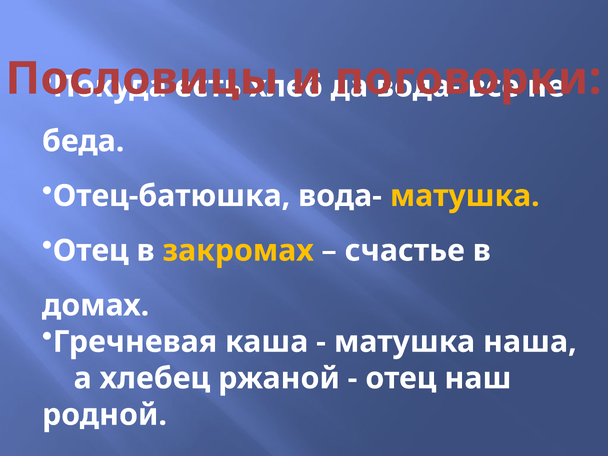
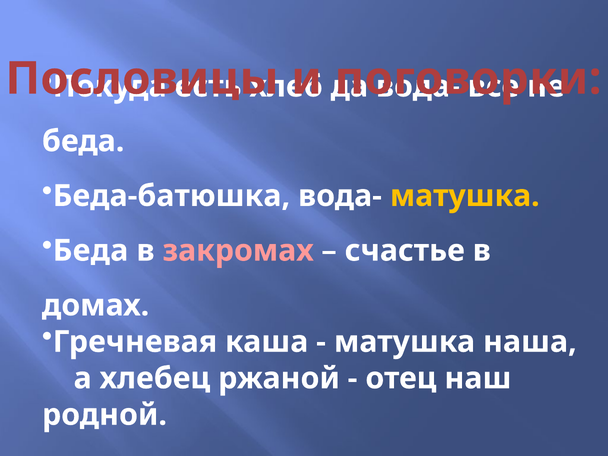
Отец-батюшка: Отец-батюшка -> Беда-батюшка
Отец at (91, 251): Отец -> Беда
закромах colour: yellow -> pink
